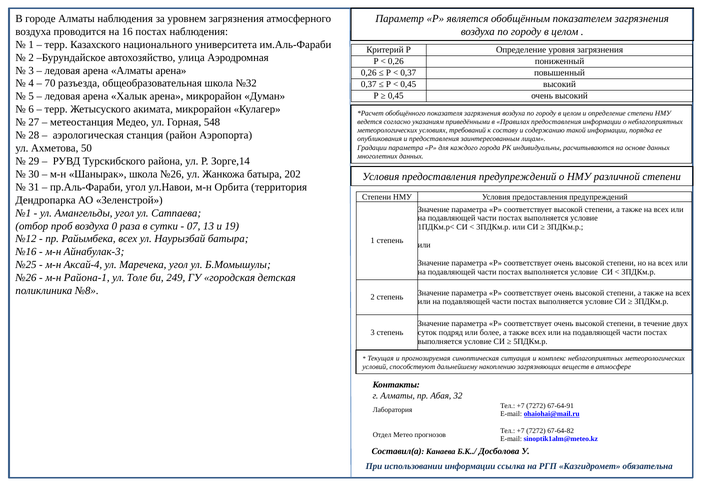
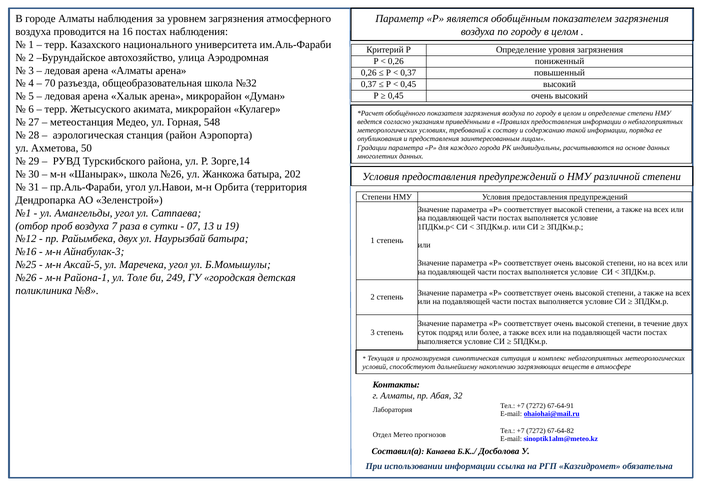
0: 0 -> 7
Райымбека всех: всех -> двух
Аксай-4: Аксай-4 -> Аксай-5
